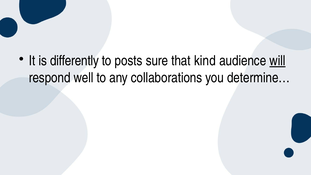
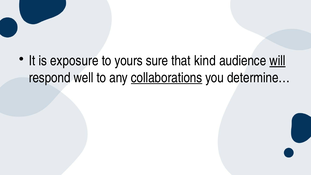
differently: differently -> exposure
posts: posts -> yours
collaborations underline: none -> present
